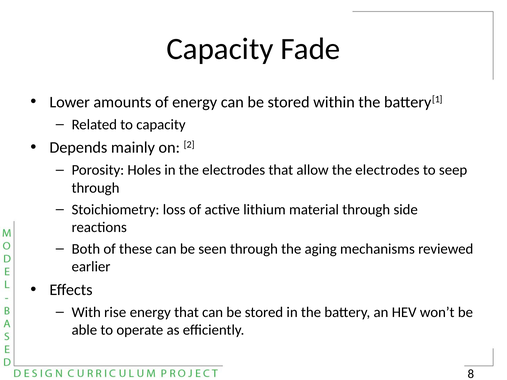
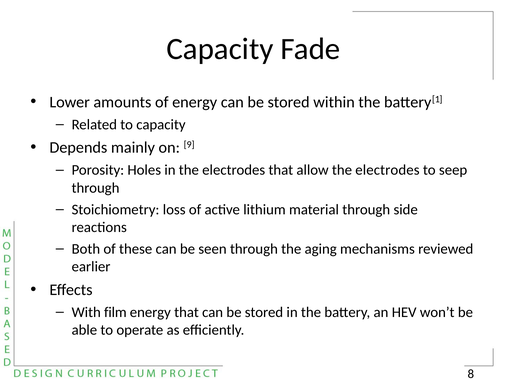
2: 2 -> 9
rise: rise -> film
